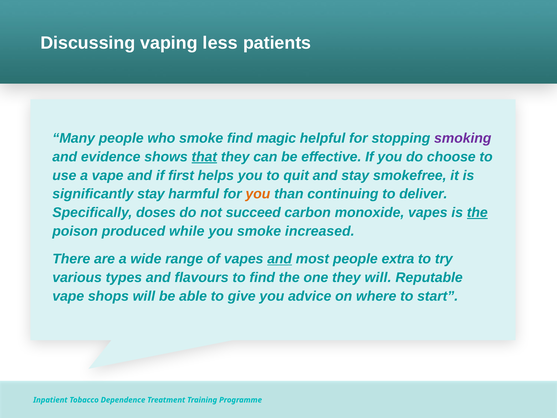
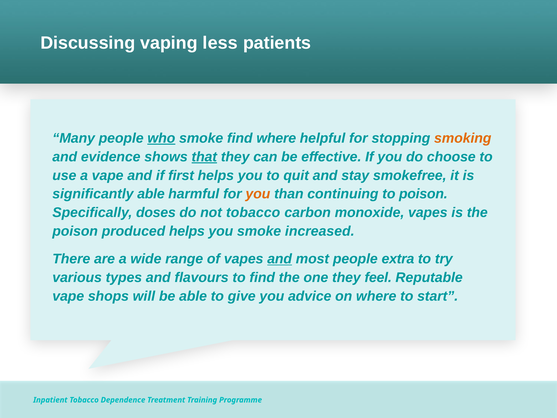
who underline: none -> present
find magic: magic -> where
smoking colour: purple -> orange
significantly stay: stay -> able
to deliver: deliver -> poison
not succeed: succeed -> tobacco
the at (477, 212) underline: present -> none
produced while: while -> helps
they will: will -> feel
